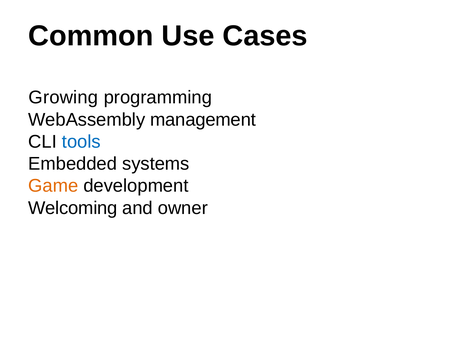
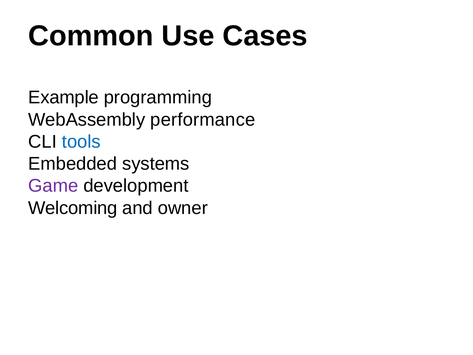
Growing: Growing -> Example
management: management -> performance
Game colour: orange -> purple
